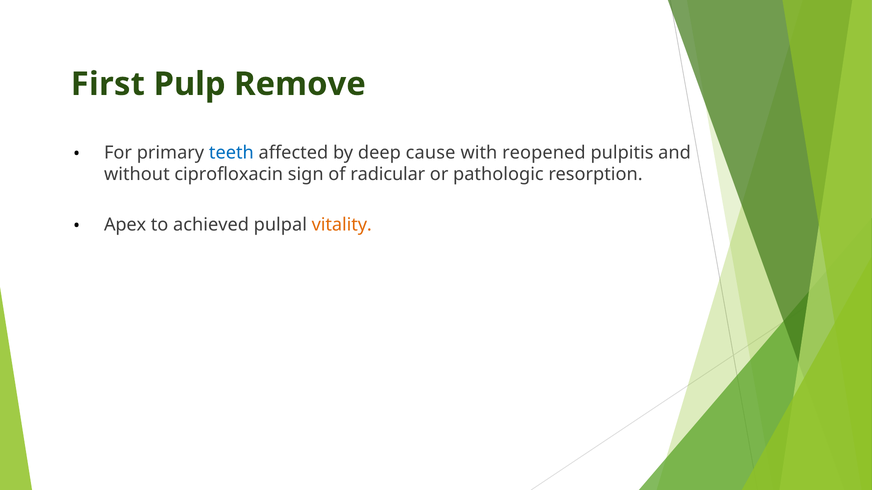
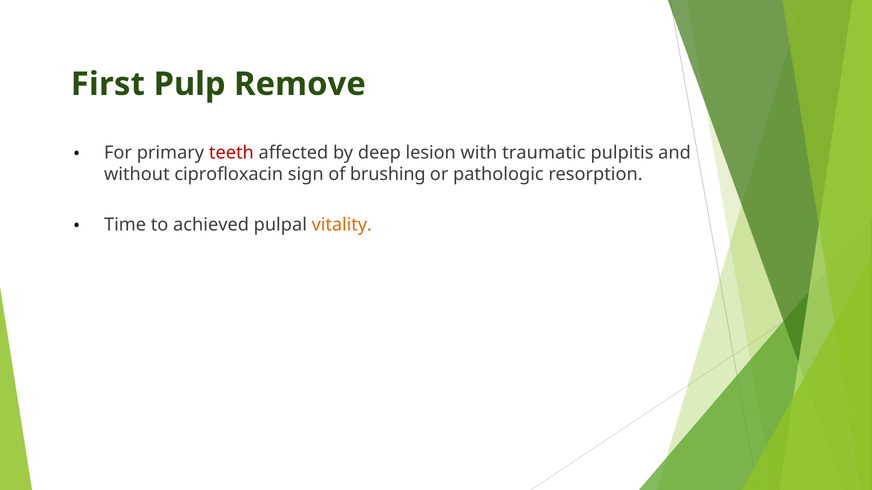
teeth colour: blue -> red
cause: cause -> lesion
reopened: reopened -> traumatic
radicular: radicular -> brushing
Apex: Apex -> Time
